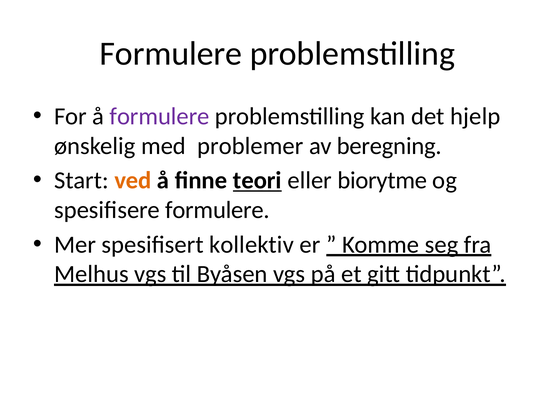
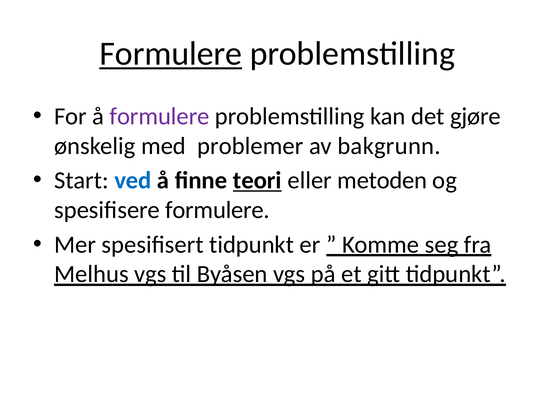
Formulere at (171, 54) underline: none -> present
hjelp: hjelp -> gjøre
beregning: beregning -> bakgrunn
ved colour: orange -> blue
biorytme: biorytme -> metoden
spesifisert kollektiv: kollektiv -> tidpunkt
